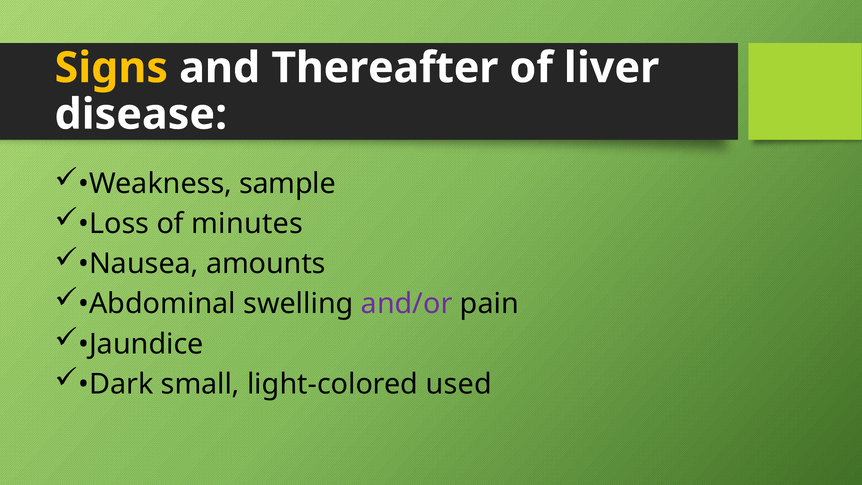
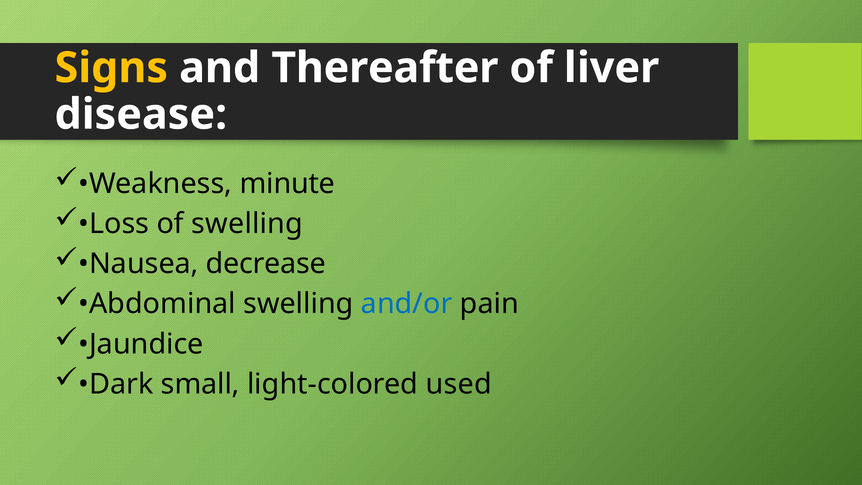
sample: sample -> minute
of minutes: minutes -> swelling
amounts: amounts -> decrease
and/or colour: purple -> blue
